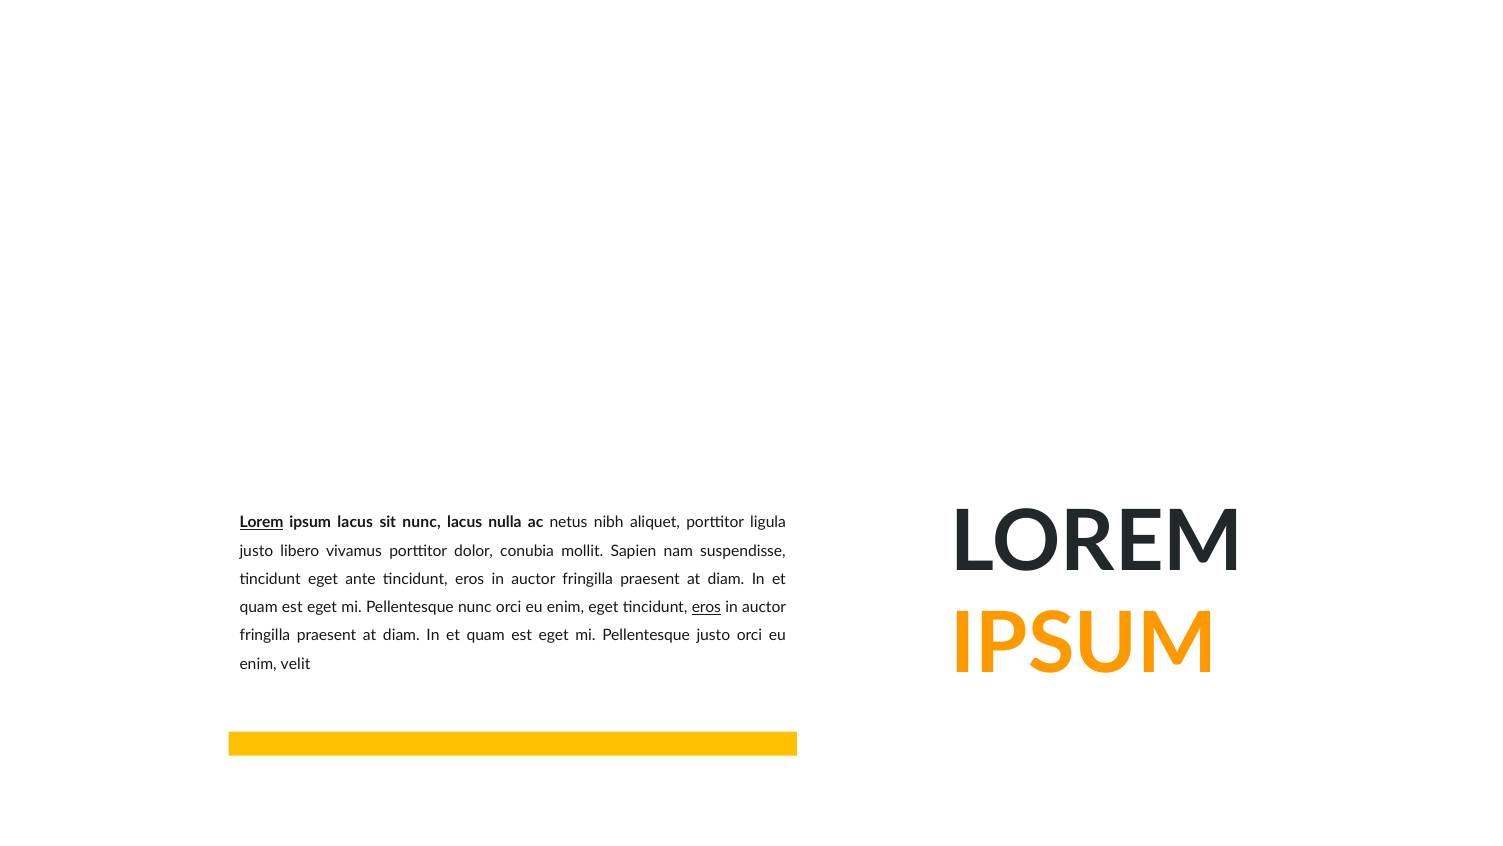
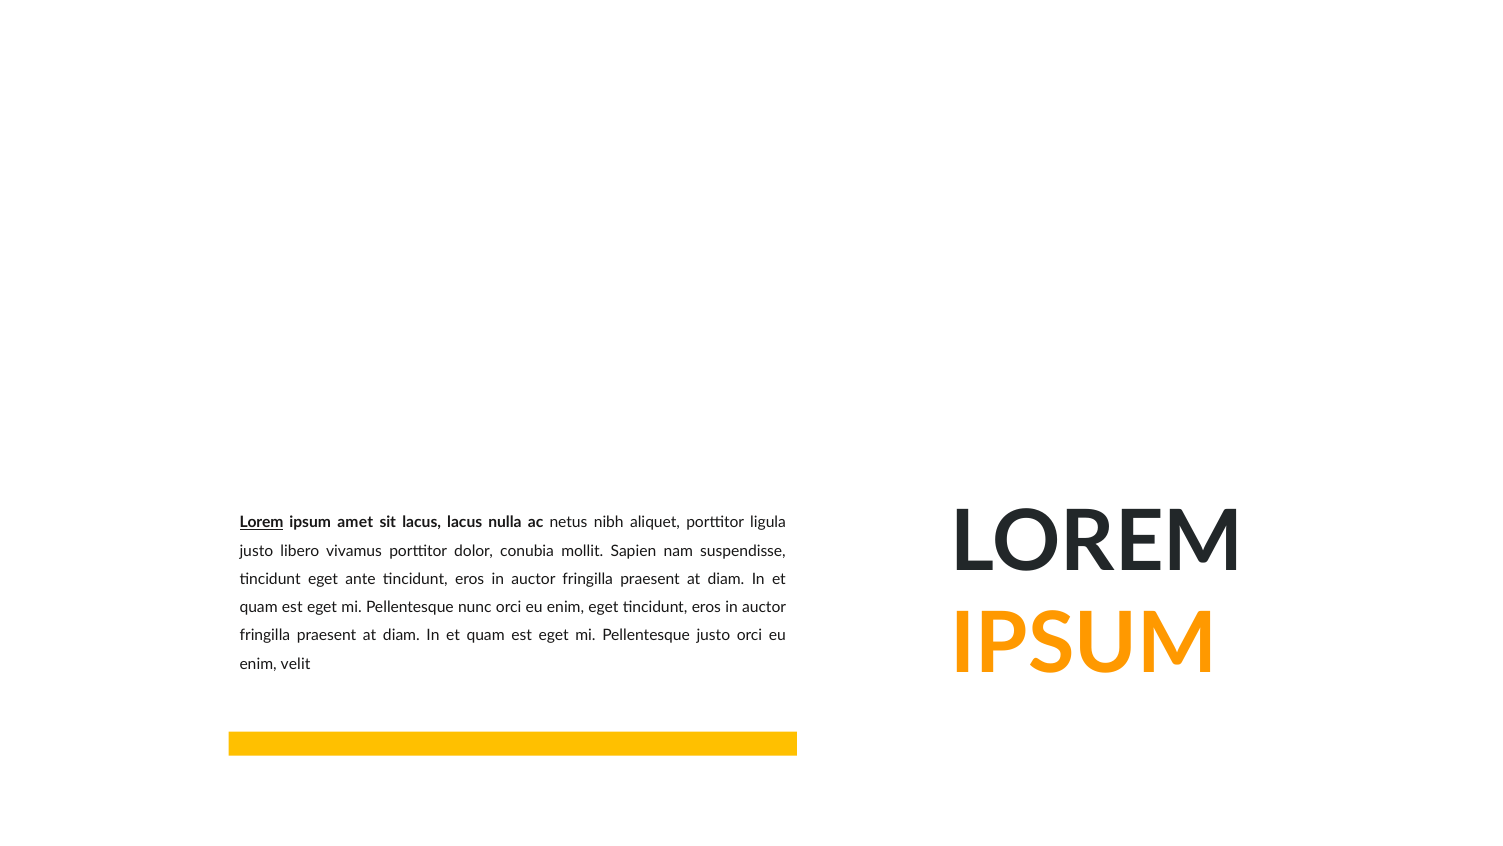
ipsum lacus: lacus -> amet
sit nunc: nunc -> lacus
eros at (706, 607) underline: present -> none
